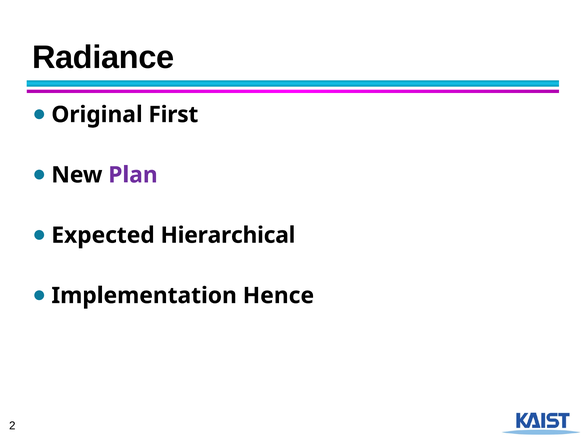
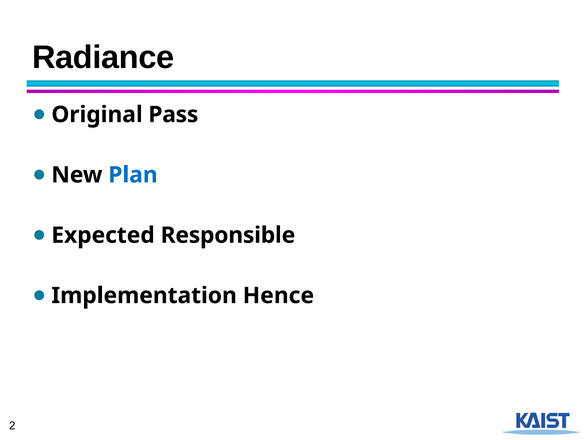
First: First -> Pass
Plan colour: purple -> blue
Hierarchical: Hierarchical -> Responsible
